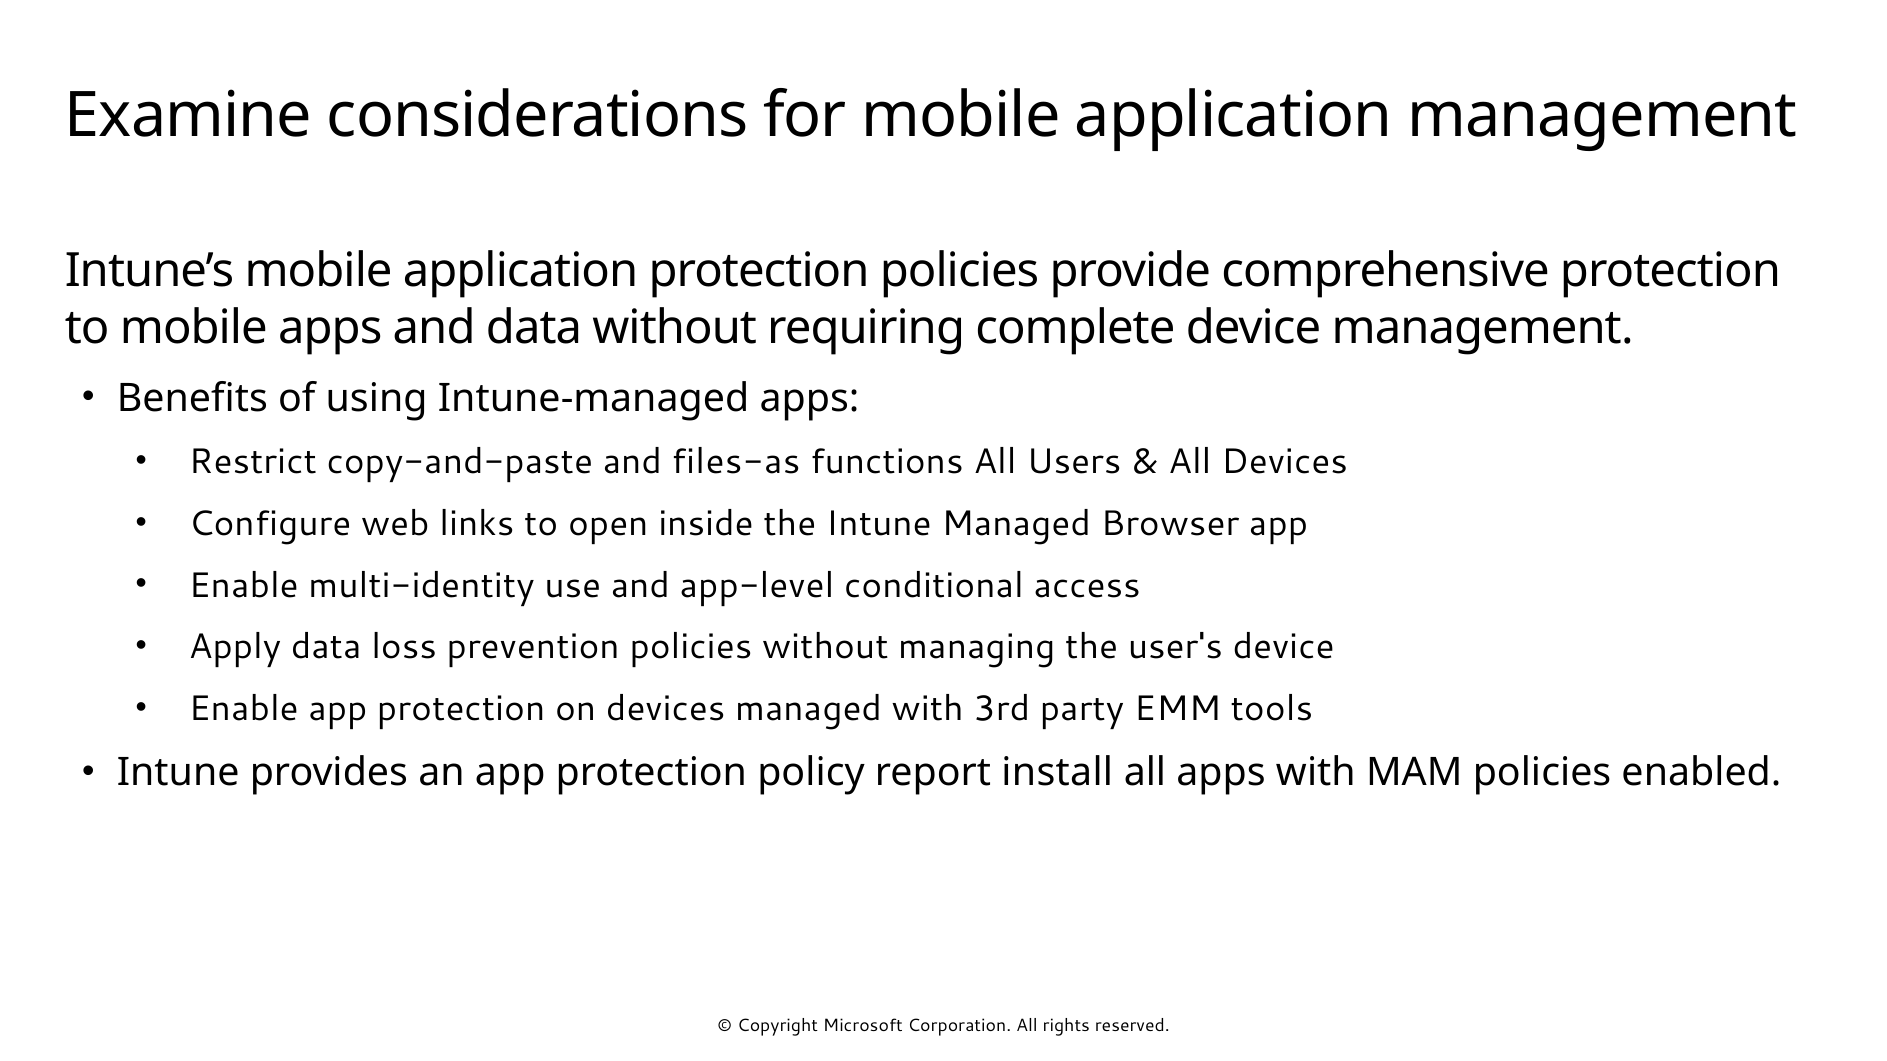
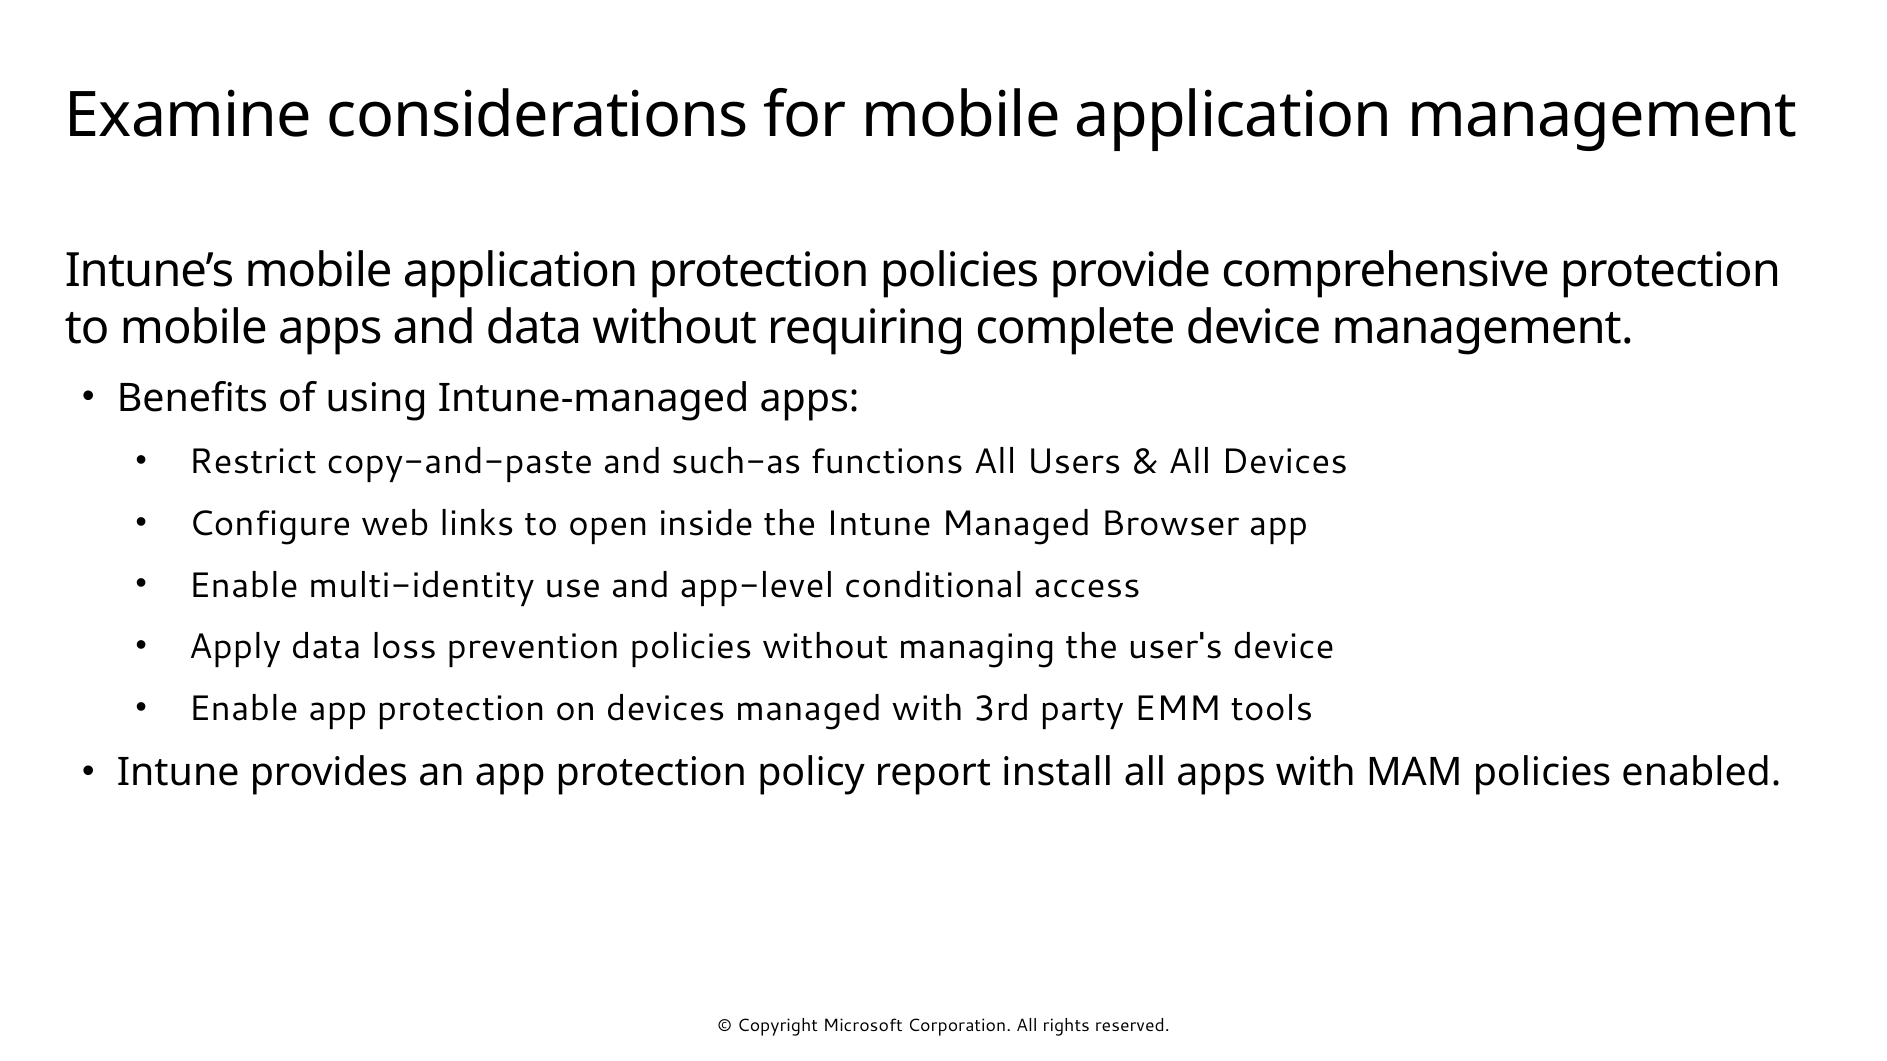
files-as: files-as -> such-as
